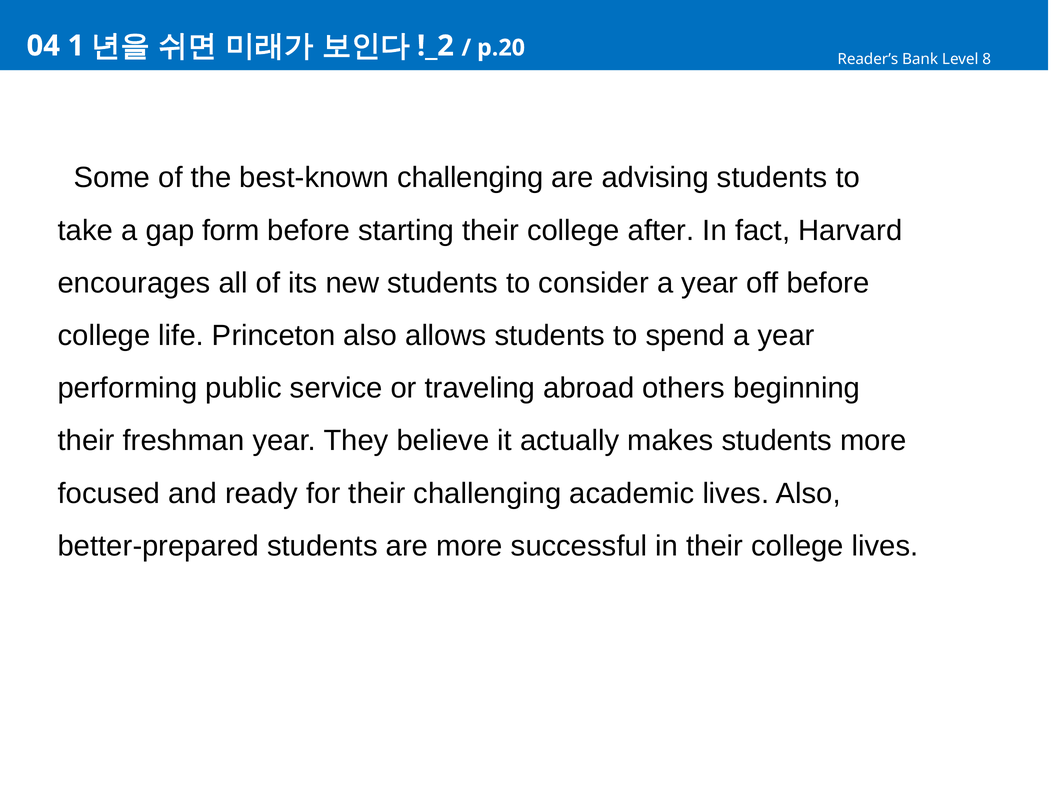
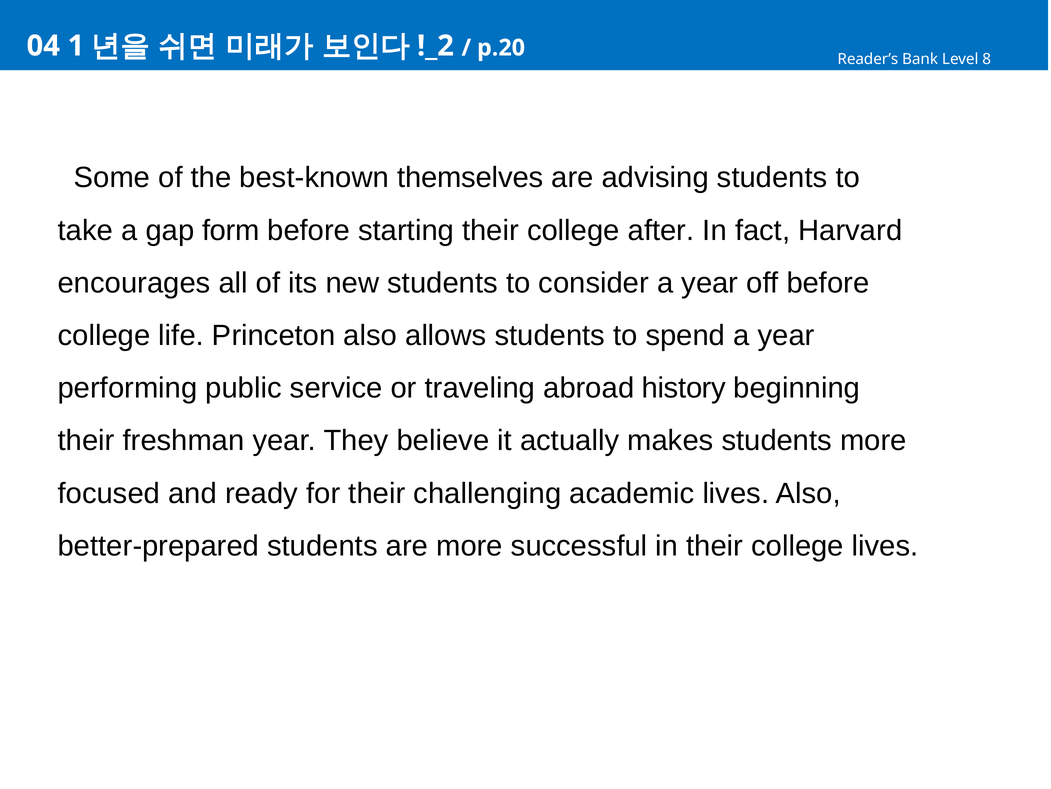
best-known challenging: challenging -> themselves
others: others -> history
